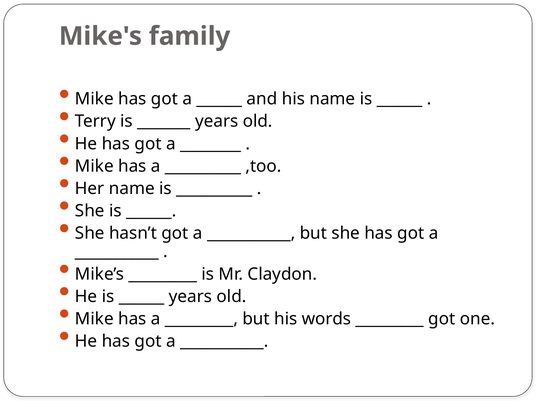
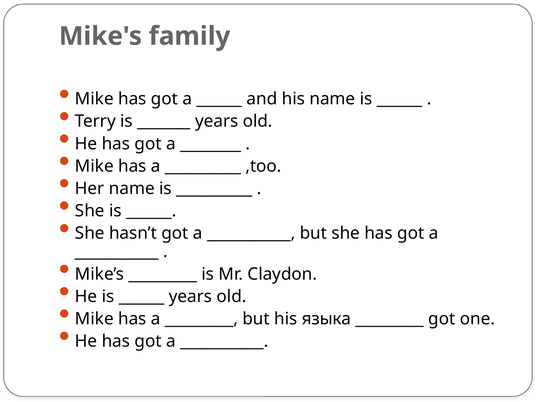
words: words -> языка
